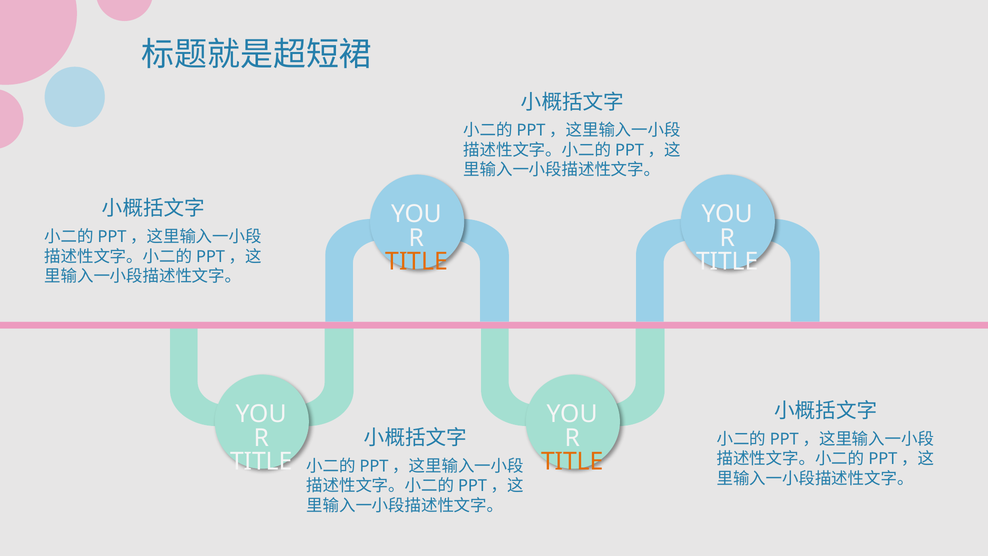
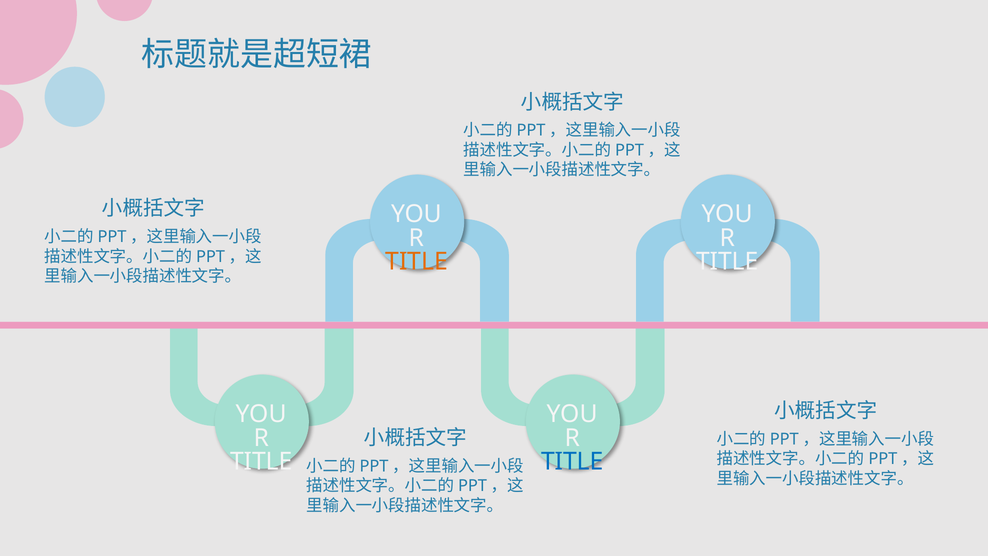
TITLE at (572, 461) colour: orange -> blue
